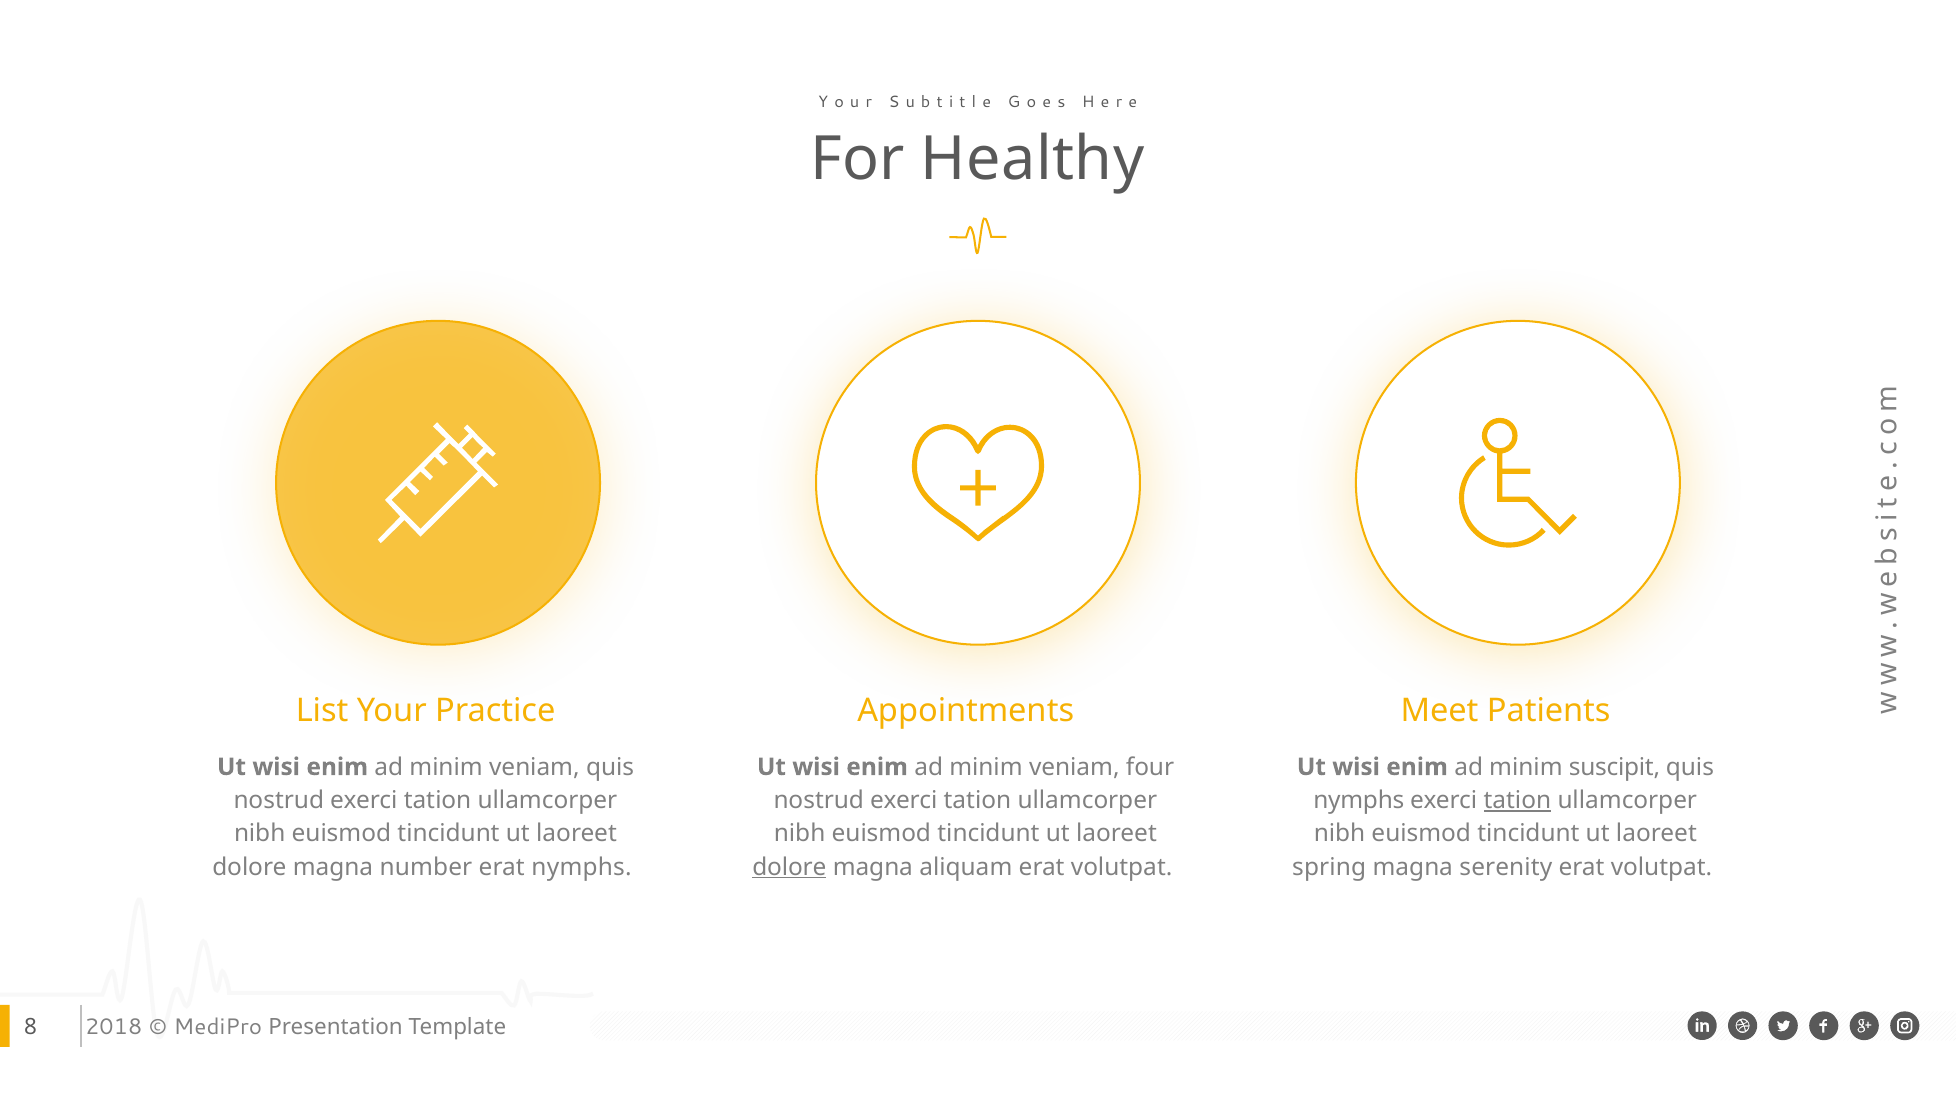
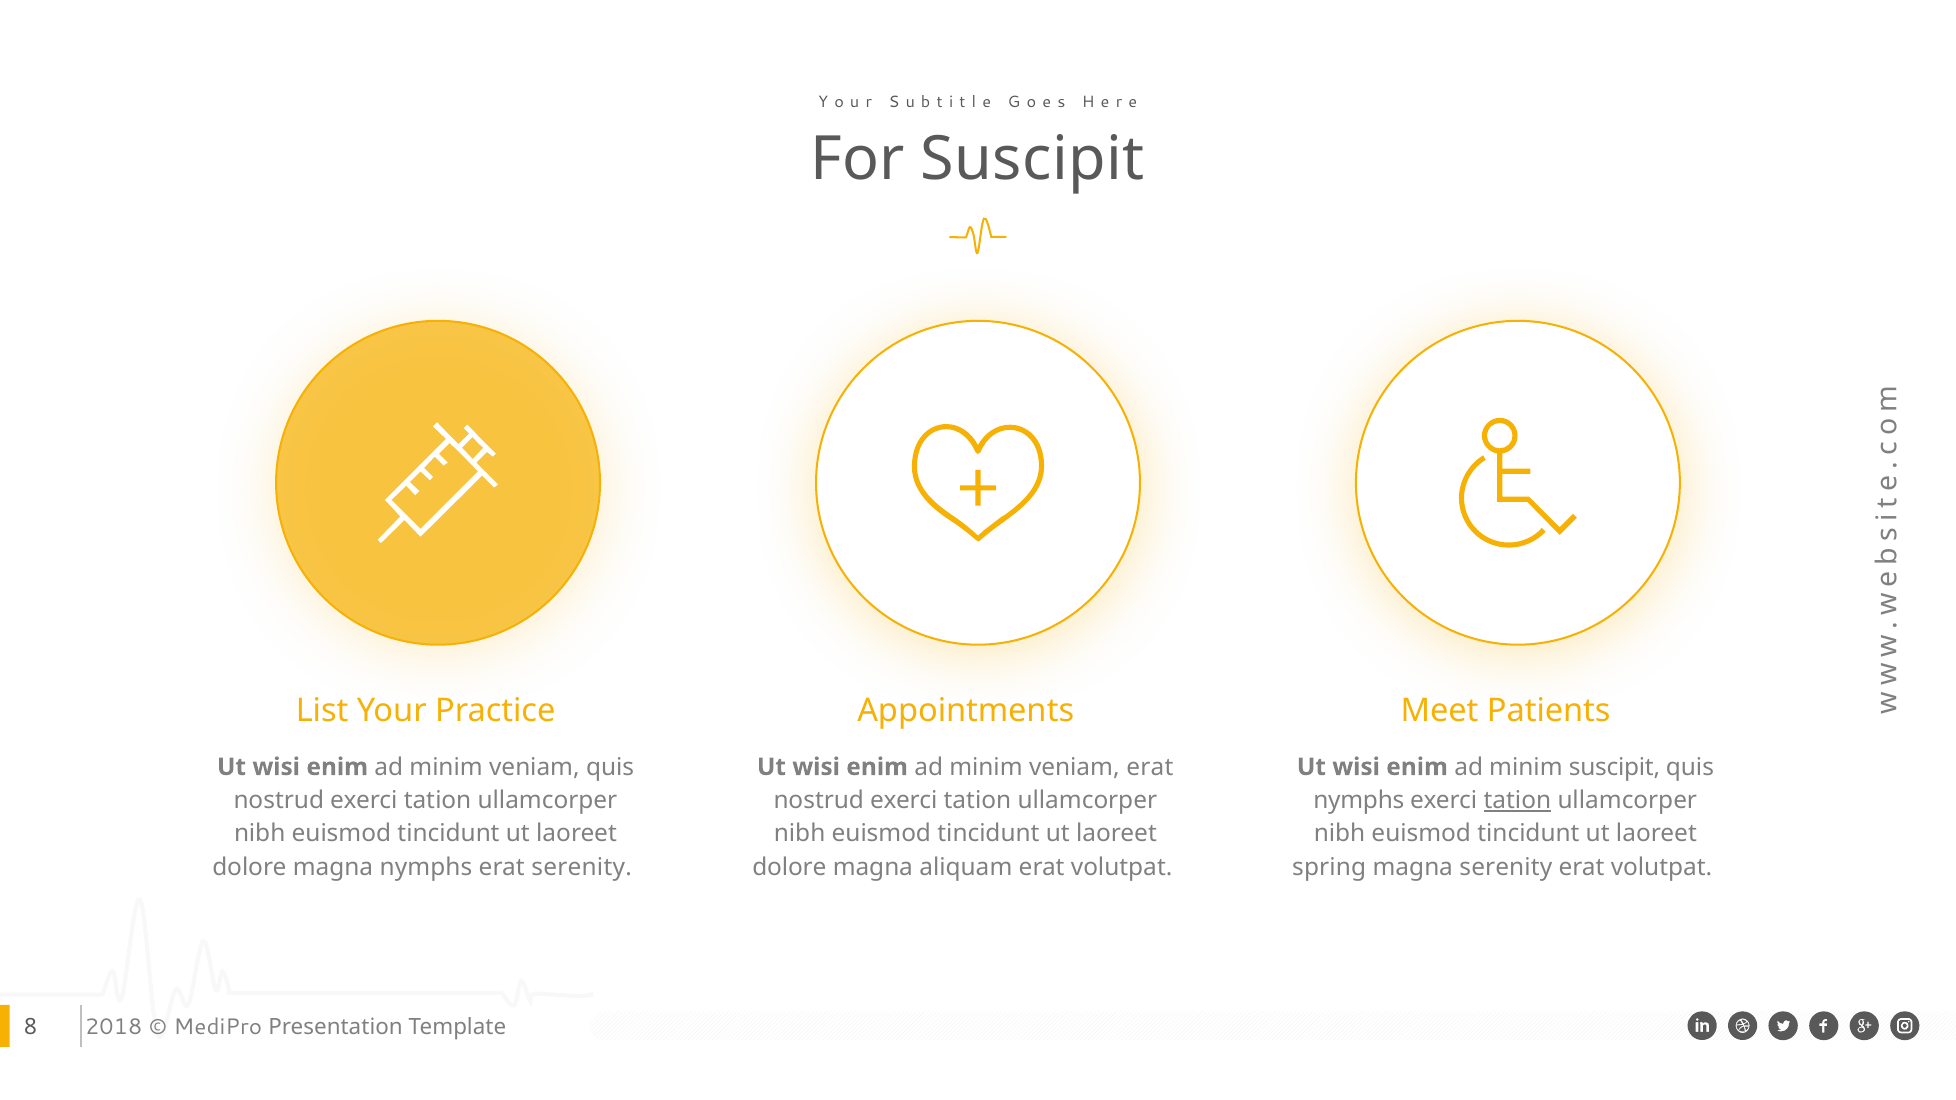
For Healthy: Healthy -> Suscipit
veniam four: four -> erat
magna number: number -> nymphs
erat nymphs: nymphs -> serenity
dolore at (789, 867) underline: present -> none
